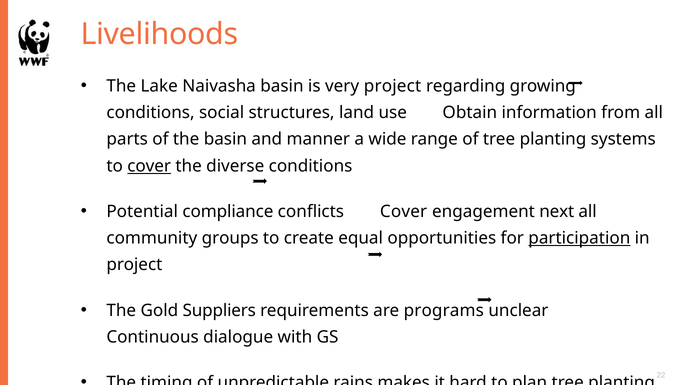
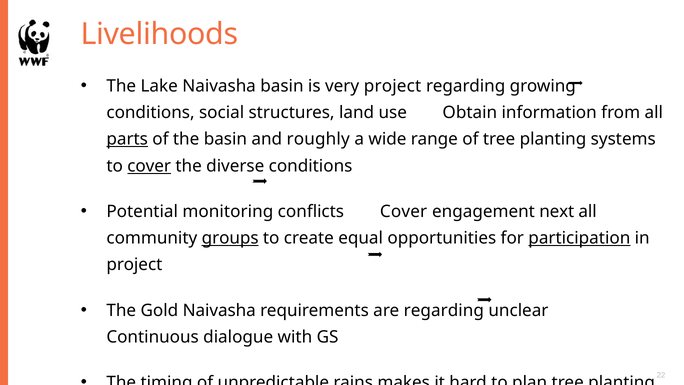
parts underline: none -> present
manner: manner -> roughly
compliance: compliance -> monitoring
groups underline: none -> present
Gold Suppliers: Suppliers -> Naivasha
are programs: programs -> regarding
